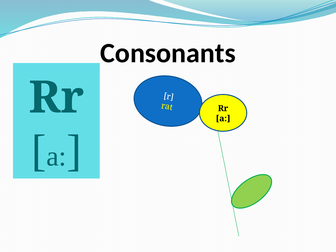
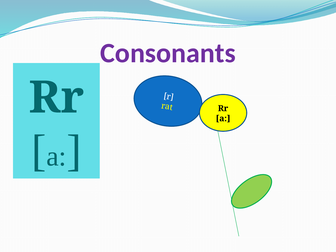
Consonants colour: black -> purple
